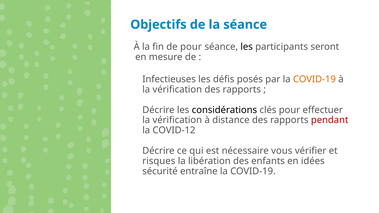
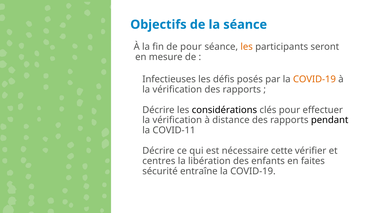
les at (247, 47) colour: black -> orange
pendant colour: red -> black
COVID-12: COVID-12 -> COVID-11
vous: vous -> cette
risques: risques -> centres
idées: idées -> faites
